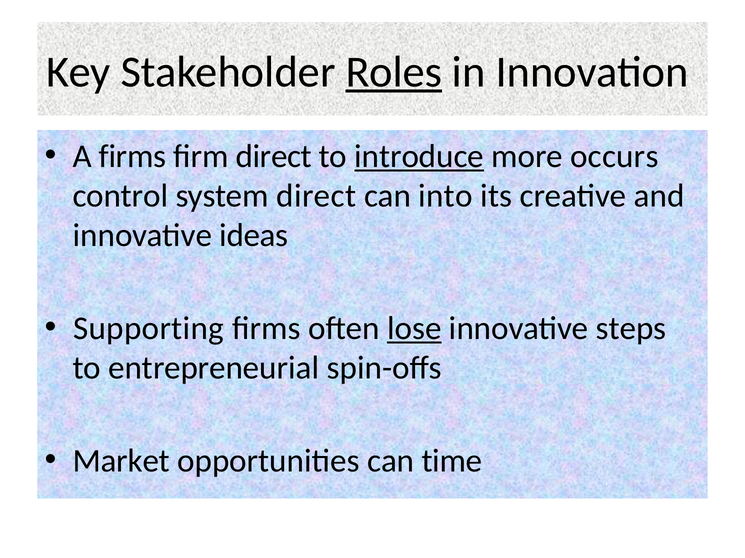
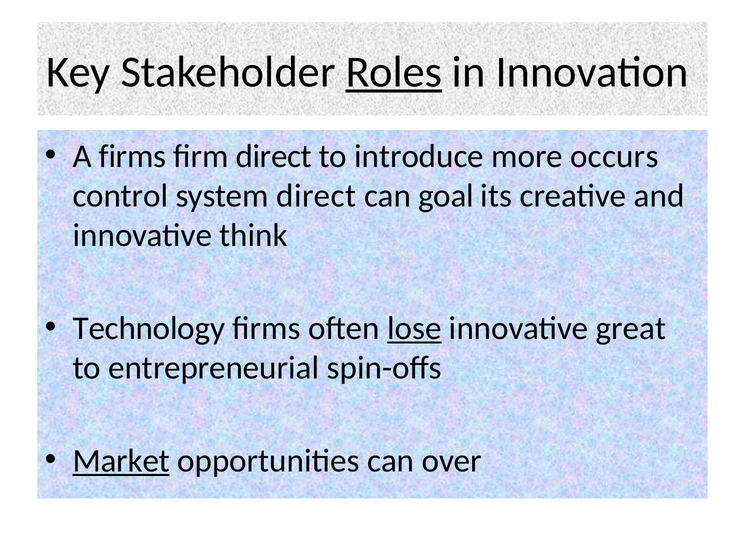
introduce underline: present -> none
into: into -> goal
ideas: ideas -> think
Supporting: Supporting -> Technology
steps: steps -> great
Market underline: none -> present
time: time -> over
